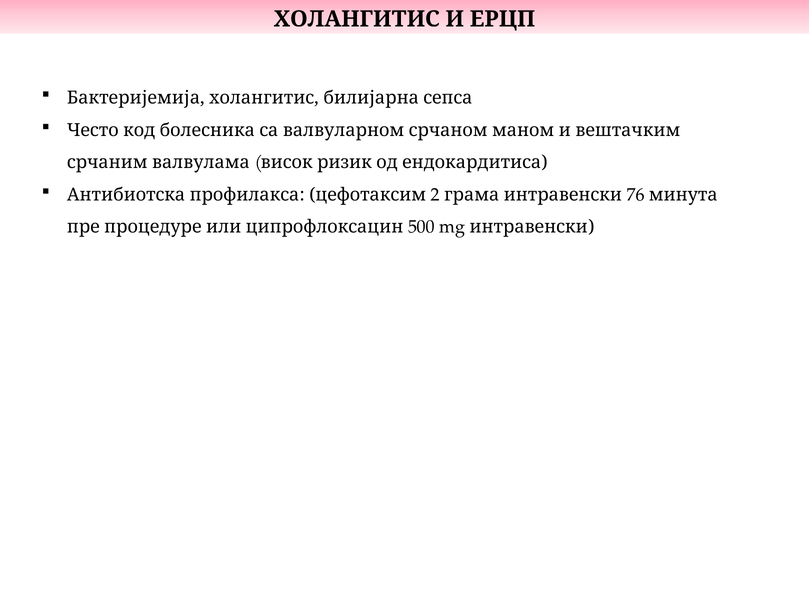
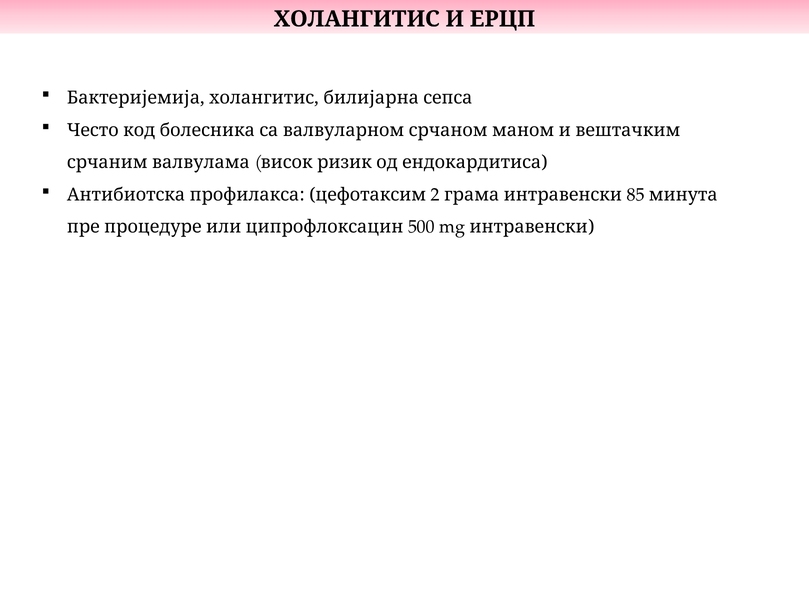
76: 76 -> 85
